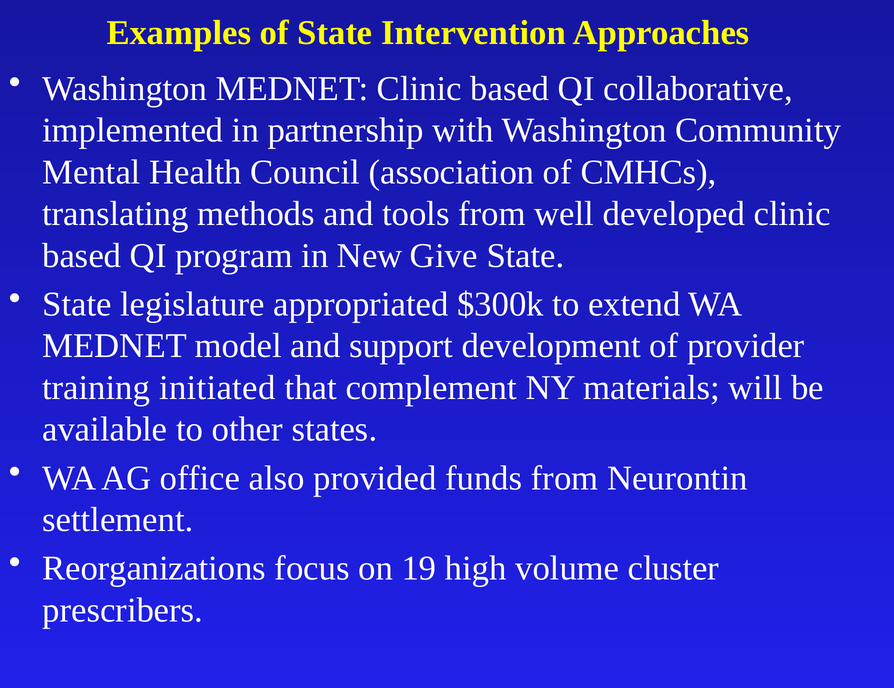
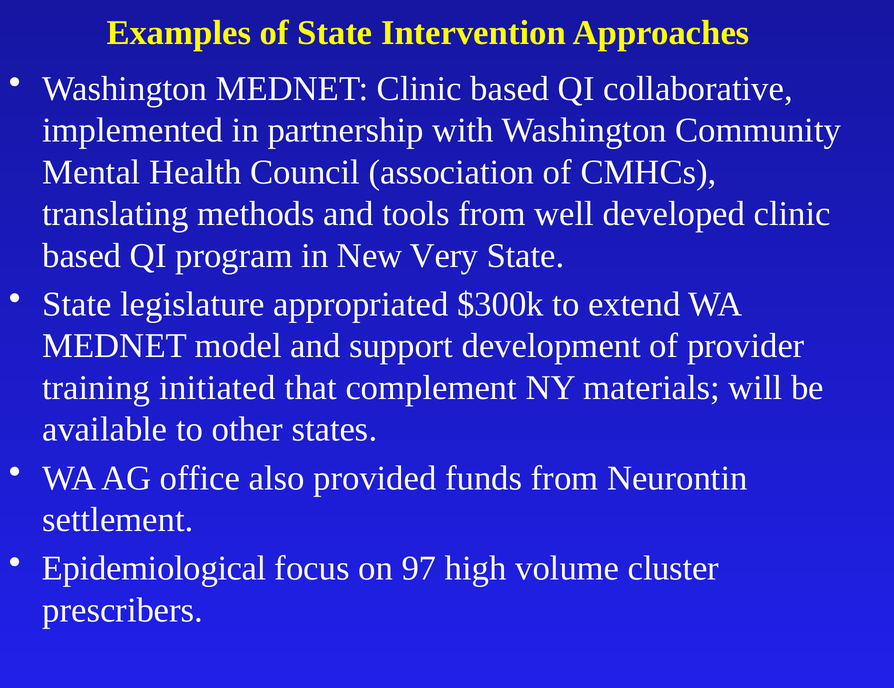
Give: Give -> Very
Reorganizations: Reorganizations -> Epidemiological
19: 19 -> 97
